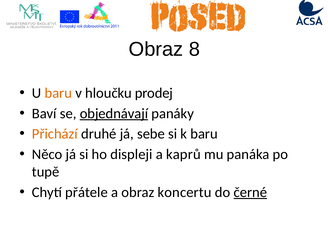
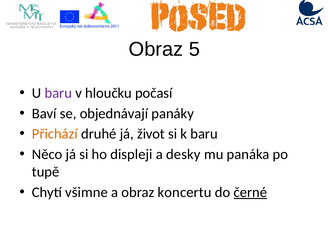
8: 8 -> 5
baru at (58, 93) colour: orange -> purple
prodej: prodej -> počasí
objednávají underline: present -> none
sebe: sebe -> život
kaprů: kaprů -> desky
přátele: přátele -> všimne
